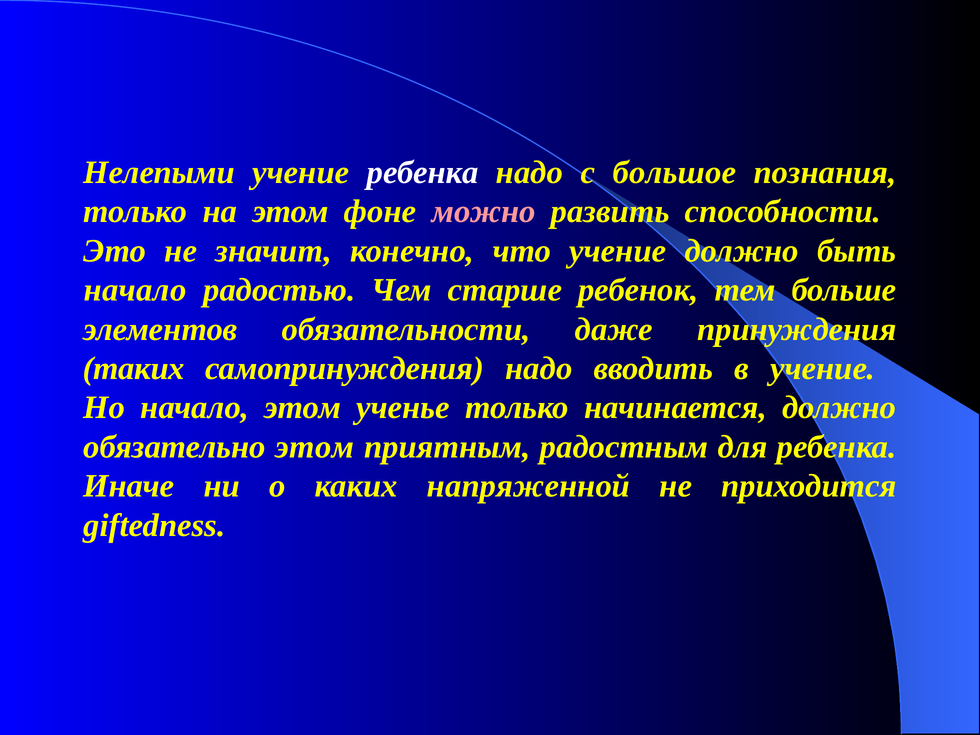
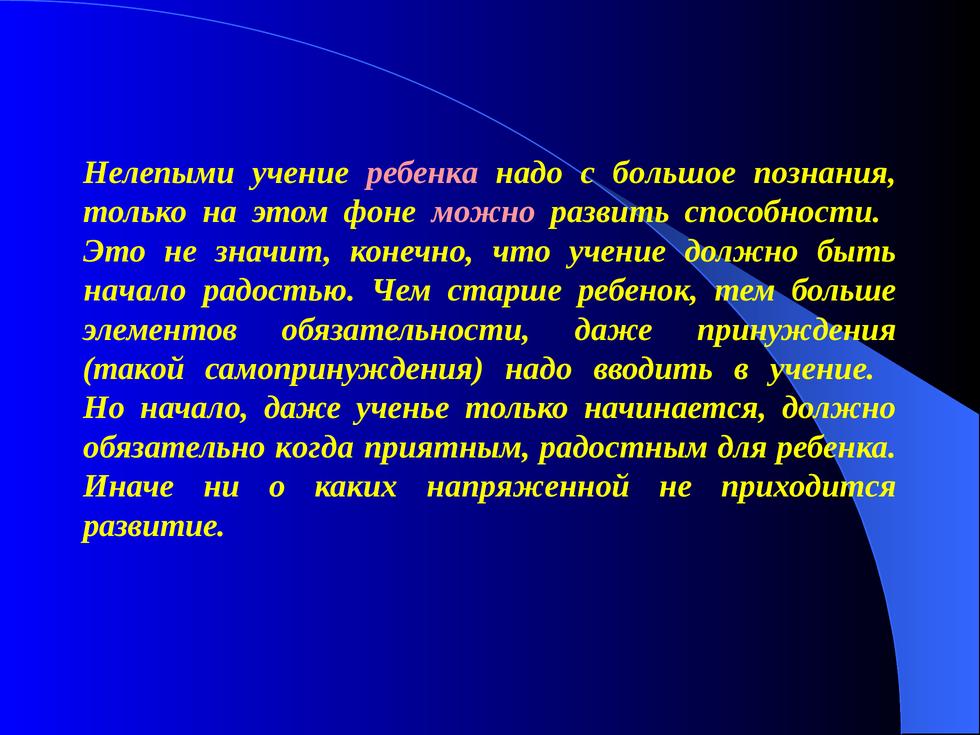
ребенка at (423, 172) colour: white -> pink
таких: таких -> такой
начало этом: этом -> даже
обязательно этом: этом -> когда
giftedness: giftedness -> развитие
